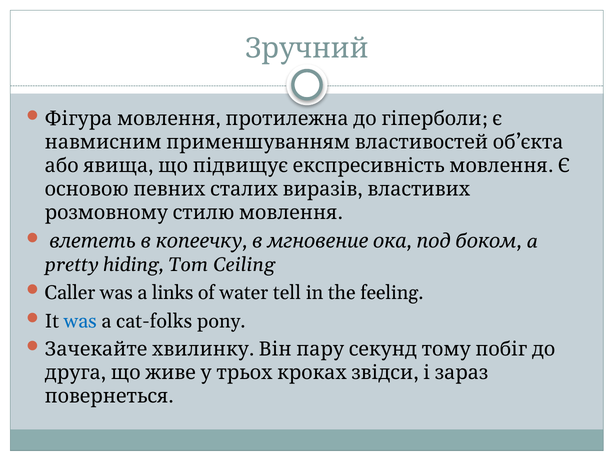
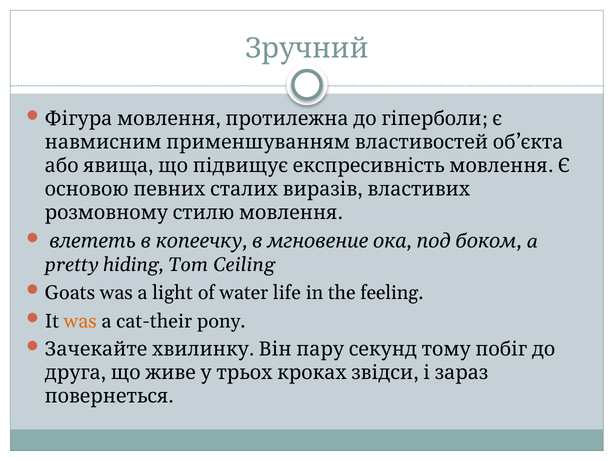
Caller: Caller -> Goats
links: links -> light
tell: tell -> life
was at (80, 321) colour: blue -> orange
cat-folks: cat-folks -> cat-their
